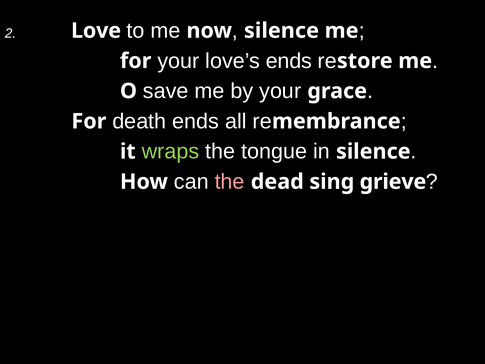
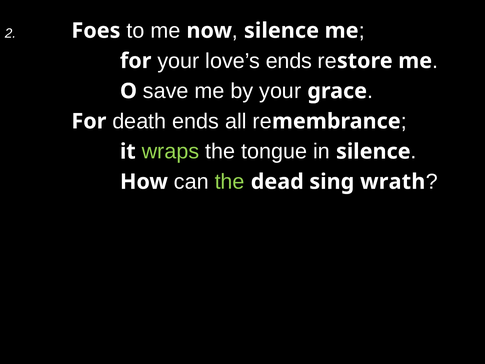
Love: Love -> Foes
the at (230, 182) colour: pink -> light green
grieve: grieve -> wrath
